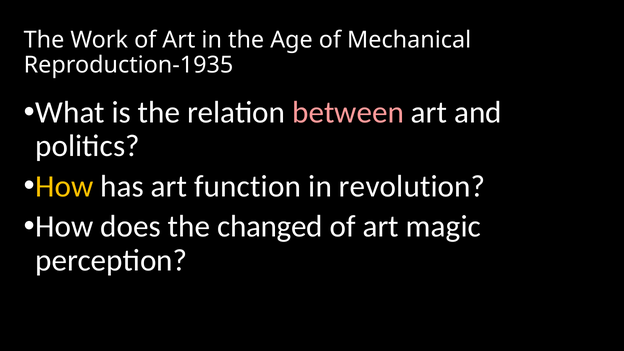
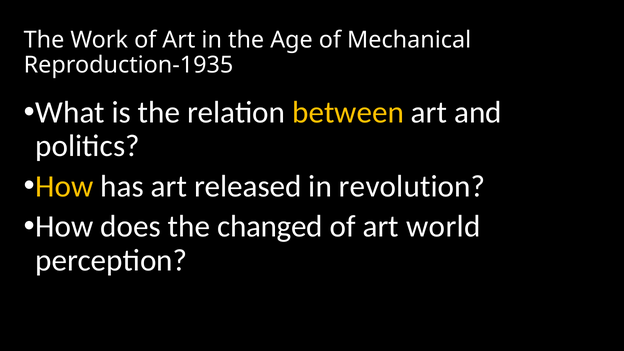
between colour: pink -> yellow
function: function -> released
magic: magic -> world
